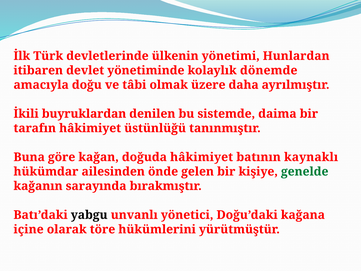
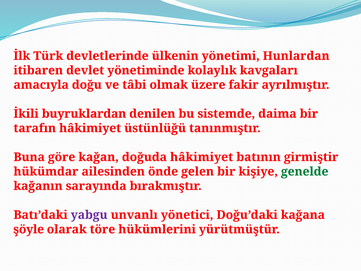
dönemde: dönemde -> kavgaları
daha: daha -> fakir
kaynaklı: kaynaklı -> girmiştir
yabgu colour: black -> purple
içine: içine -> şöyle
